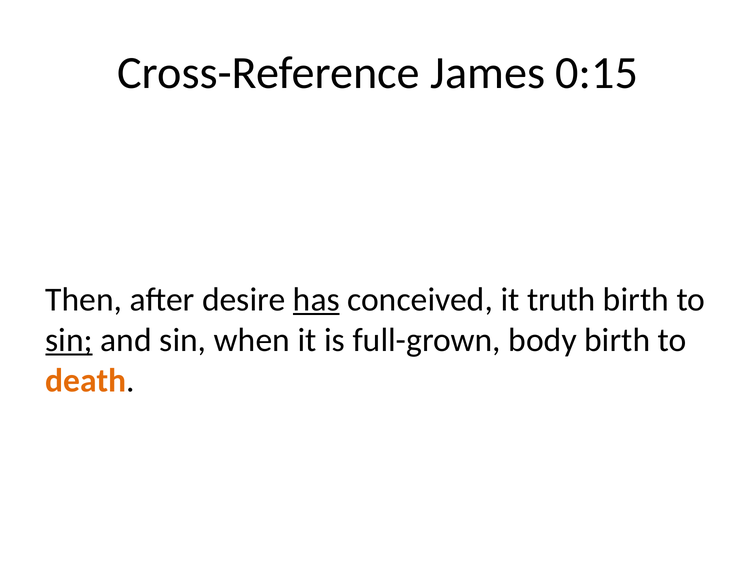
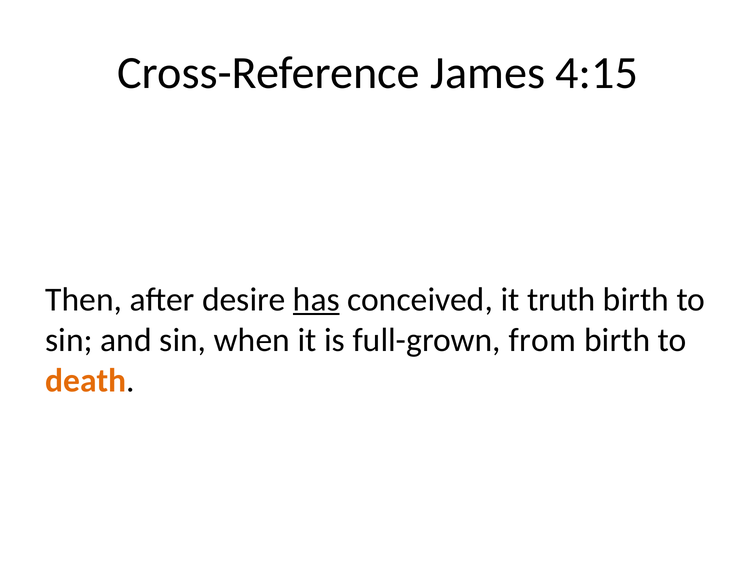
0:15: 0:15 -> 4:15
sin at (69, 340) underline: present -> none
body: body -> from
